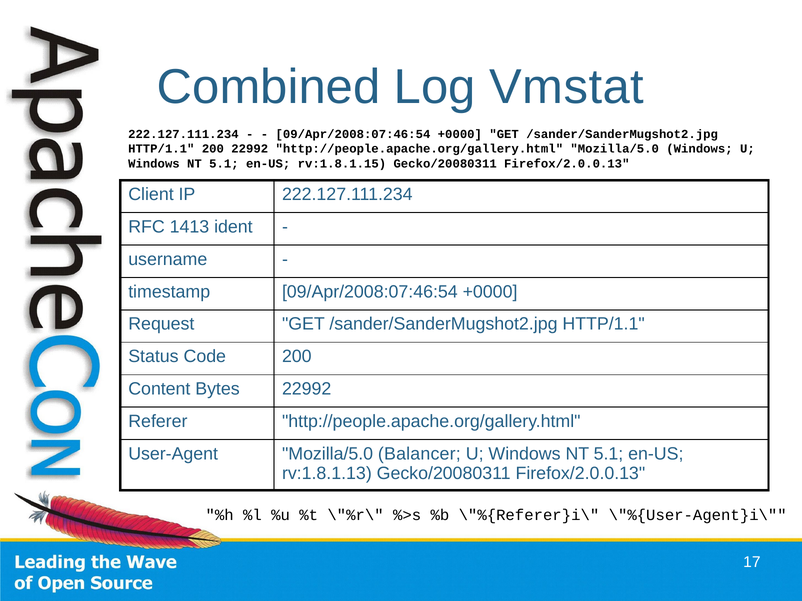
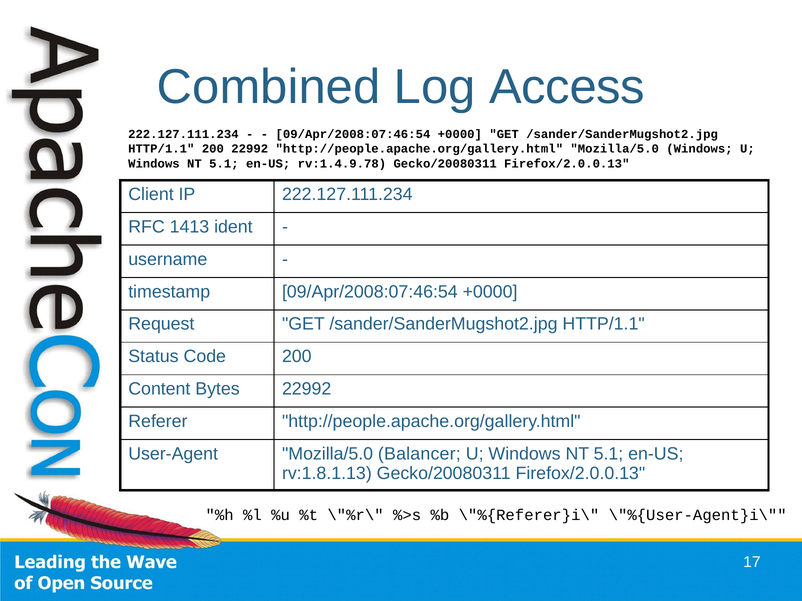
Vmstat: Vmstat -> Access
rv:1.8.1.15: rv:1.8.1.15 -> rv:1.4.9.78
